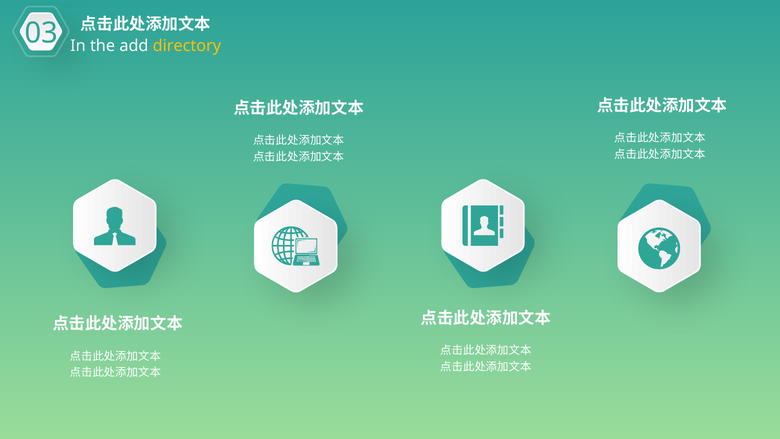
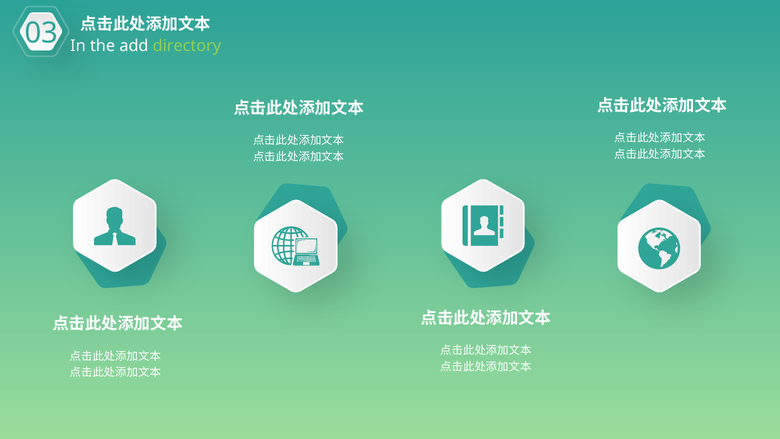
directory colour: yellow -> light green
